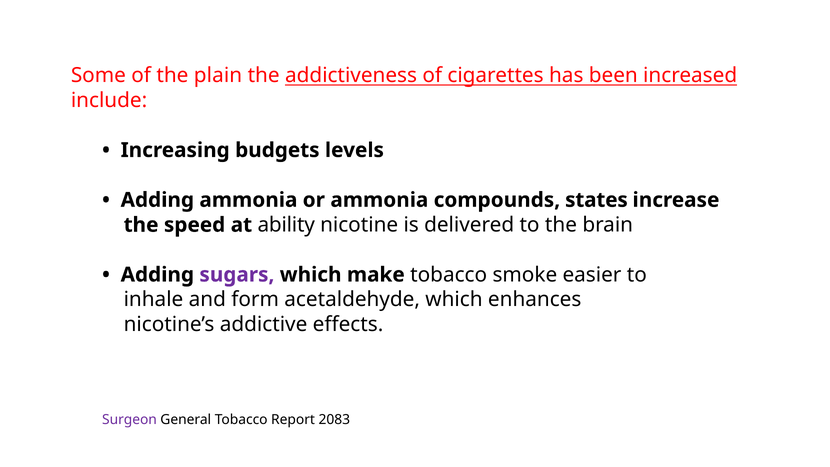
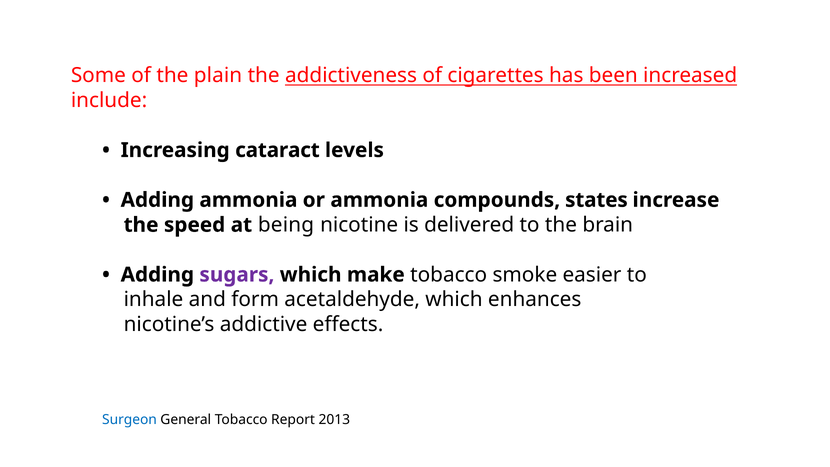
budgets: budgets -> cataract
ability: ability -> being
Surgeon colour: purple -> blue
2083: 2083 -> 2013
